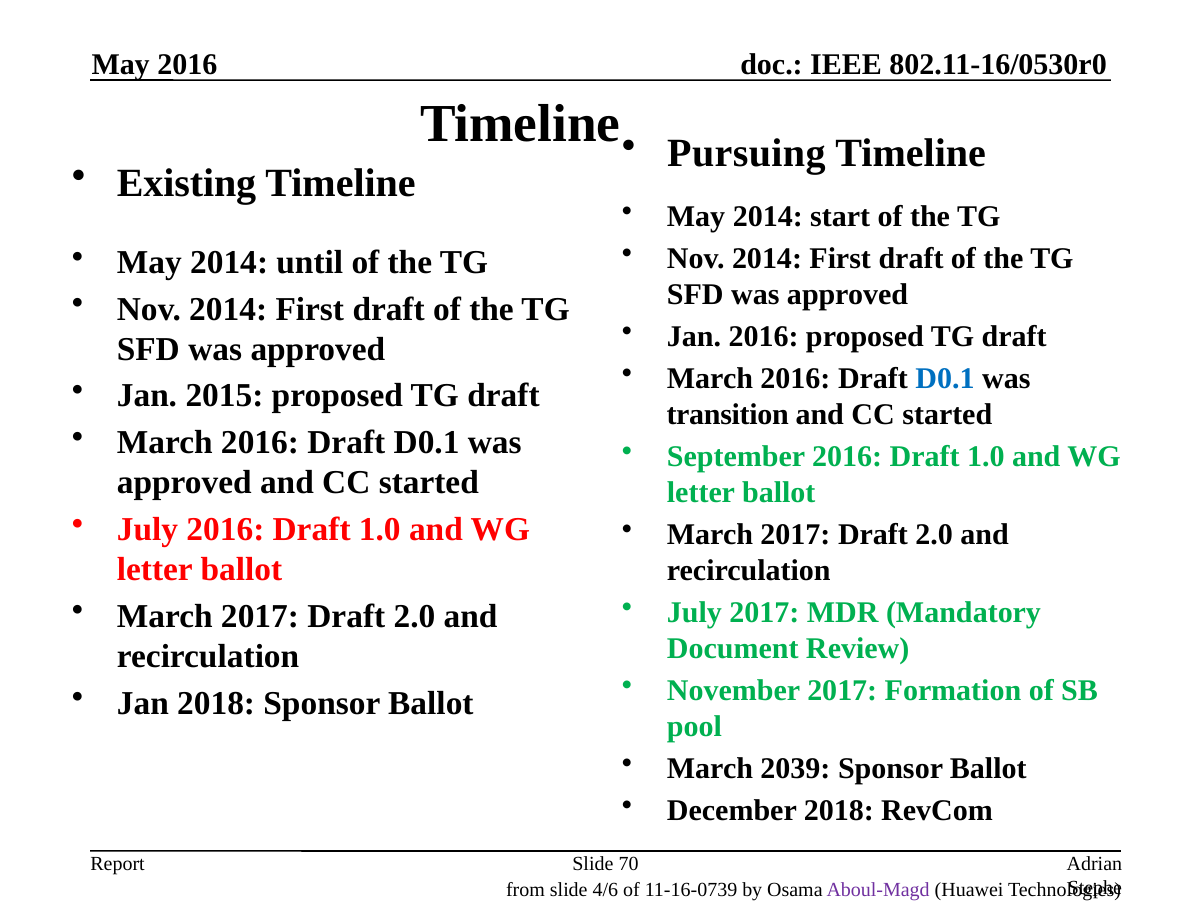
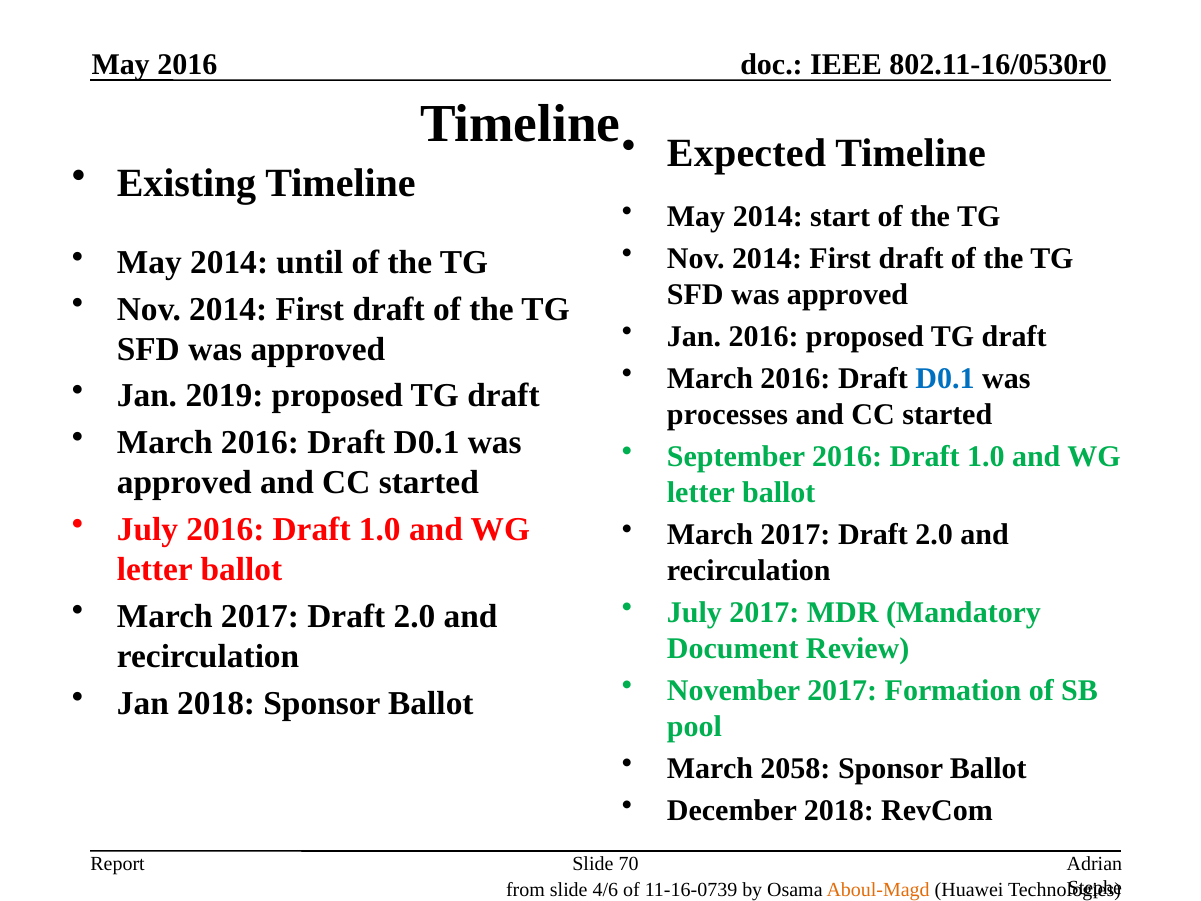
Pursuing: Pursuing -> Expected
2015: 2015 -> 2019
transition: transition -> processes
2039: 2039 -> 2058
Aboul-Magd colour: purple -> orange
